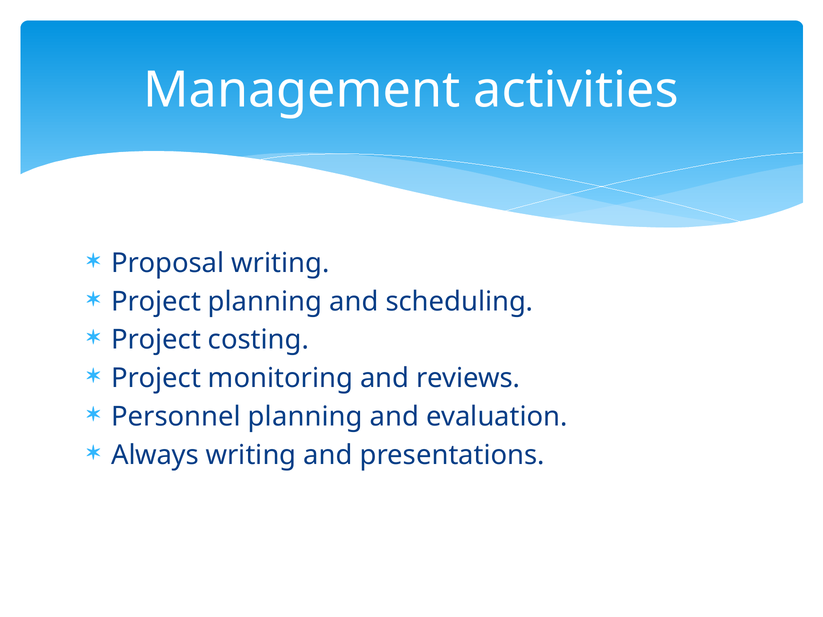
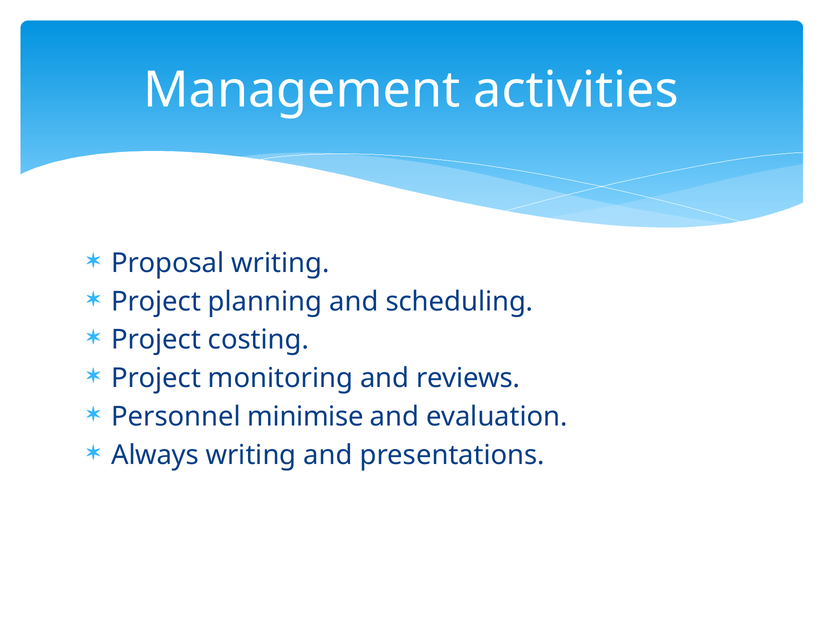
Personnel planning: planning -> minimise
